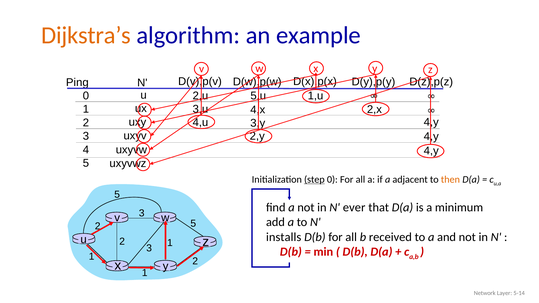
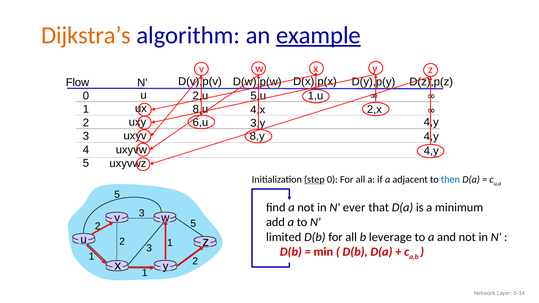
example underline: none -> present
Ping: Ping -> Flow
3,u: 3,u -> 8,u
4,u: 4,u -> 6,u
2,y: 2,y -> 8,y
then colour: orange -> blue
installs: installs -> limited
received: received -> leverage
